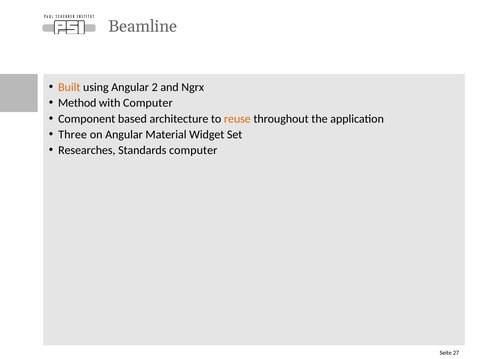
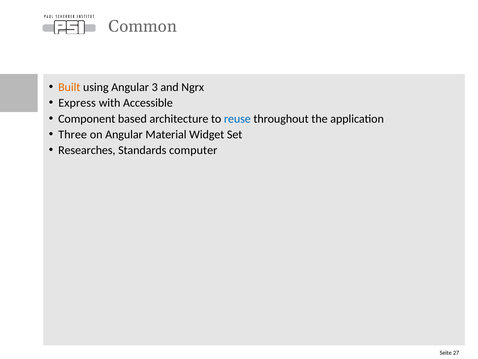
Beamline: Beamline -> Common
2: 2 -> 3
Method: Method -> Express
with Computer: Computer -> Accessible
reuse colour: orange -> blue
